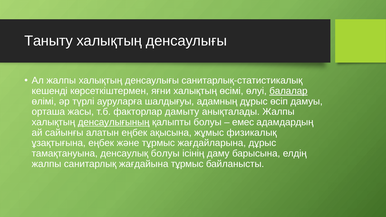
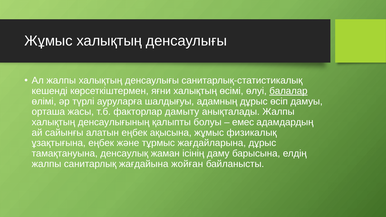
Таныту at (49, 41): Таныту -> Жұмыс
денсаулығының underline: present -> none
денсаулық болуы: болуы -> жаман
жағдайына тұрмыс: тұрмыс -> жойған
